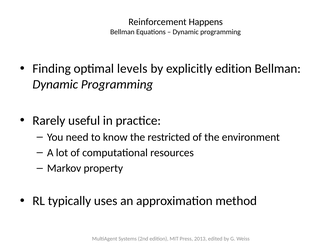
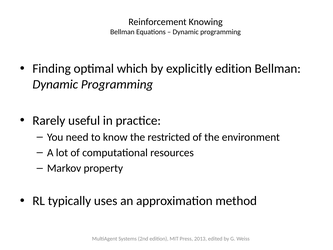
Happens: Happens -> Knowing
levels: levels -> which
